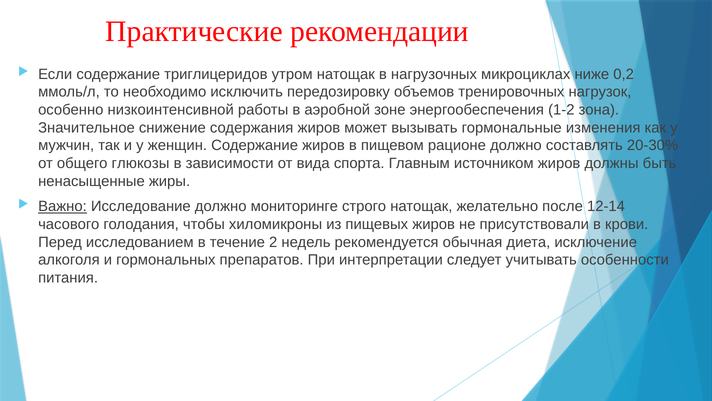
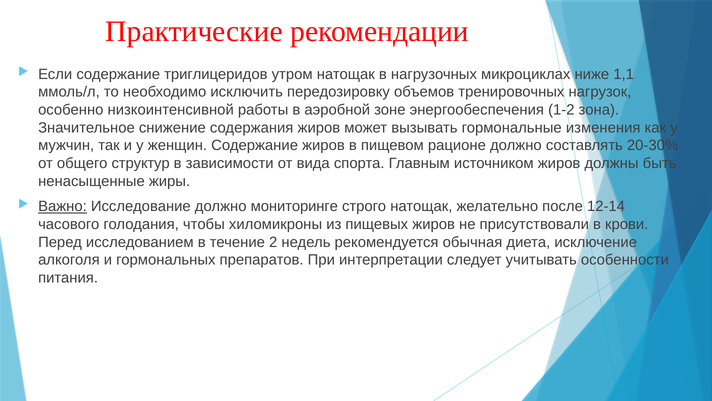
0,2: 0,2 -> 1,1
глюкозы: глюкозы -> структур
